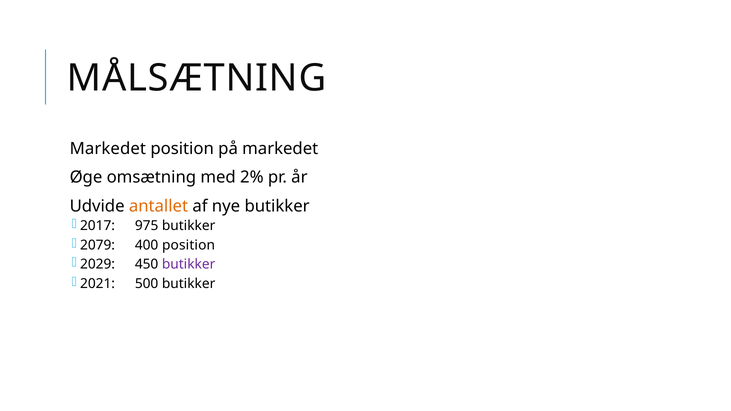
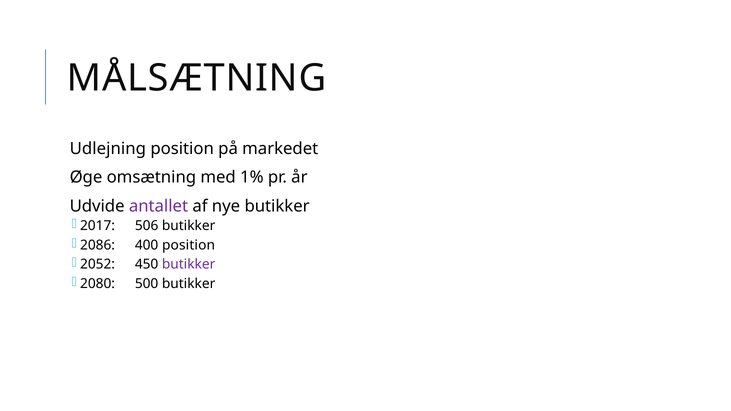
Markedet at (108, 149): Markedet -> Udlejning
2%: 2% -> 1%
antallet colour: orange -> purple
975: 975 -> 506
2079: 2079 -> 2086
2029: 2029 -> 2052
2021: 2021 -> 2080
